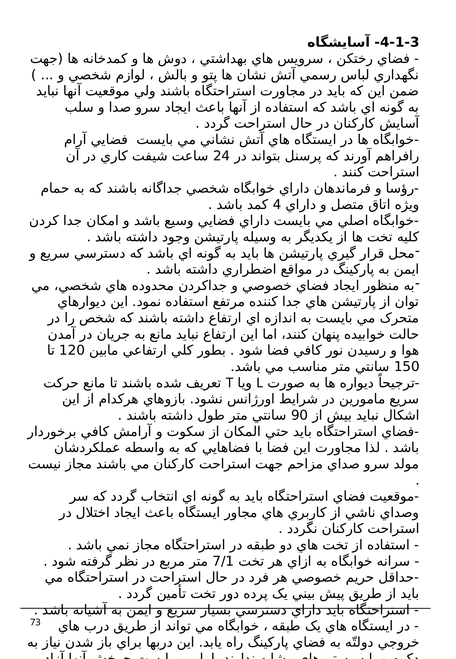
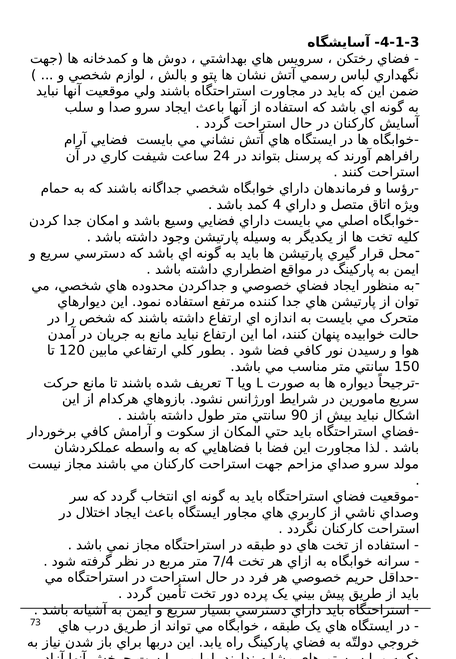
7/1: 7/1 -> 7/4
